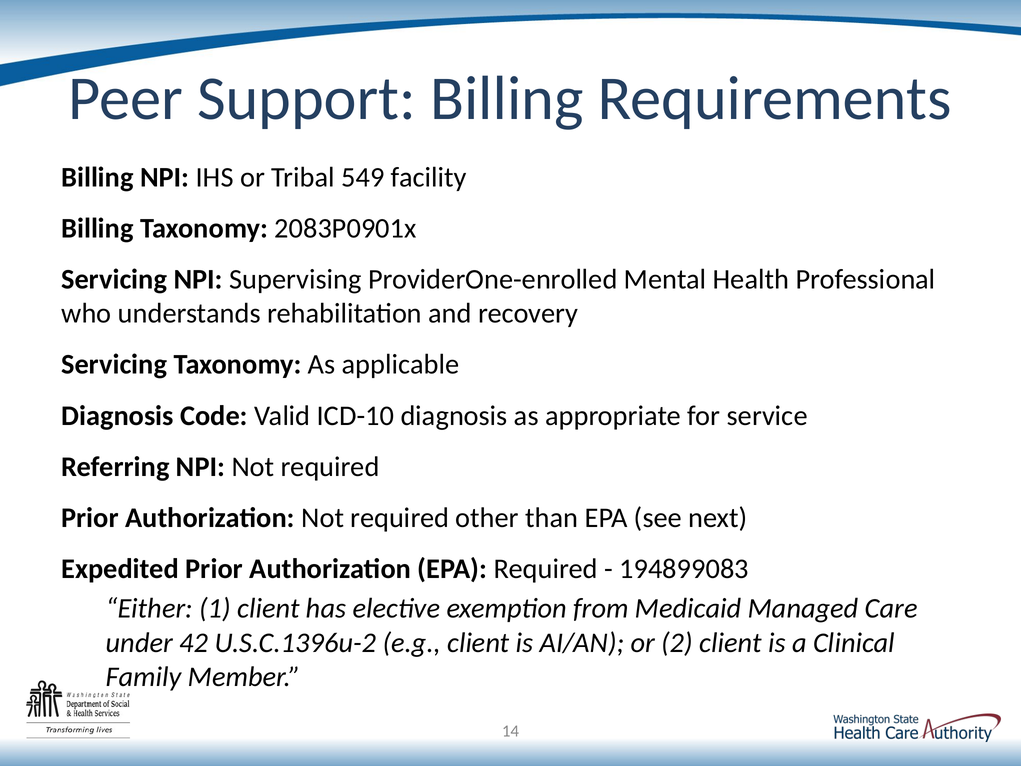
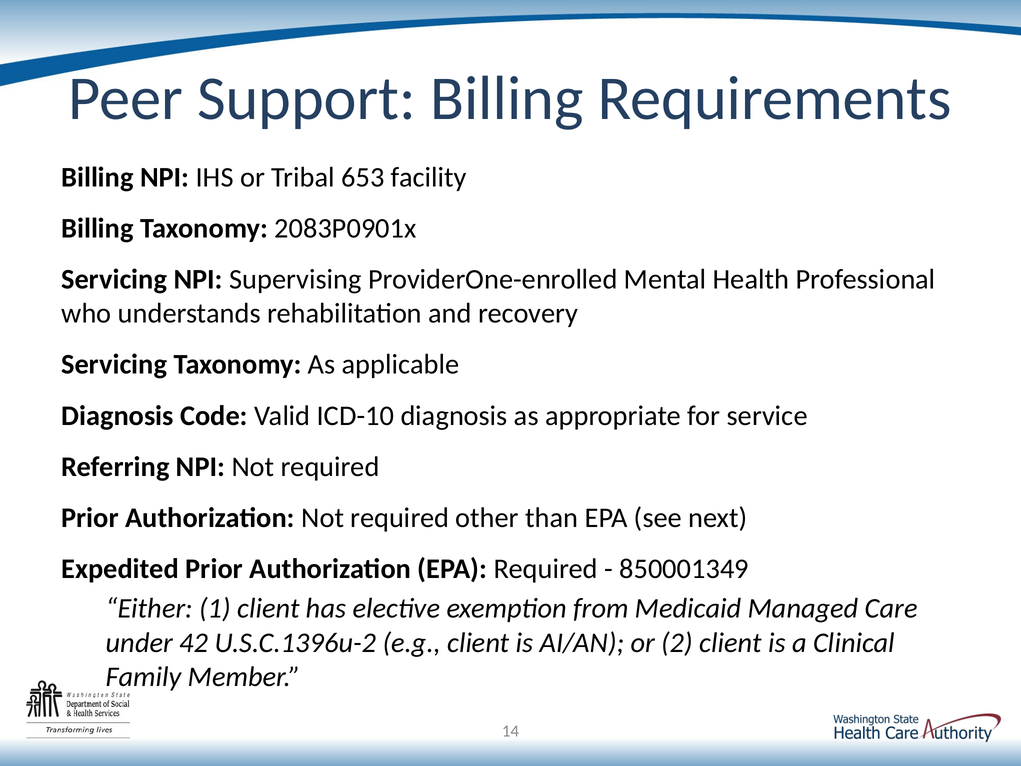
549: 549 -> 653
194899083: 194899083 -> 850001349
